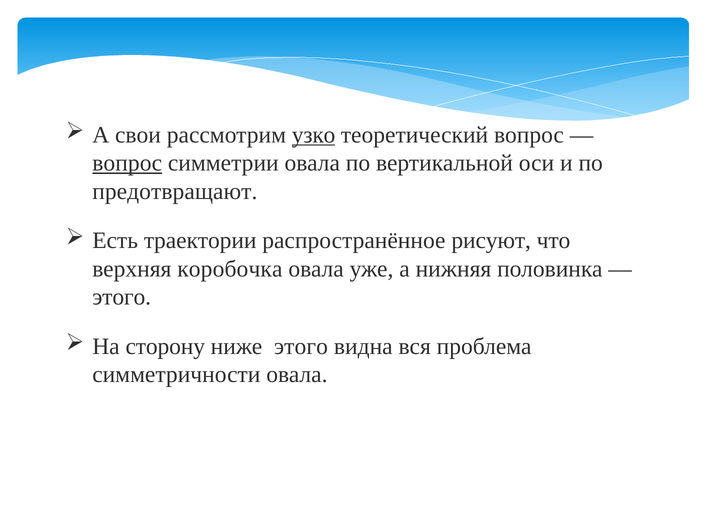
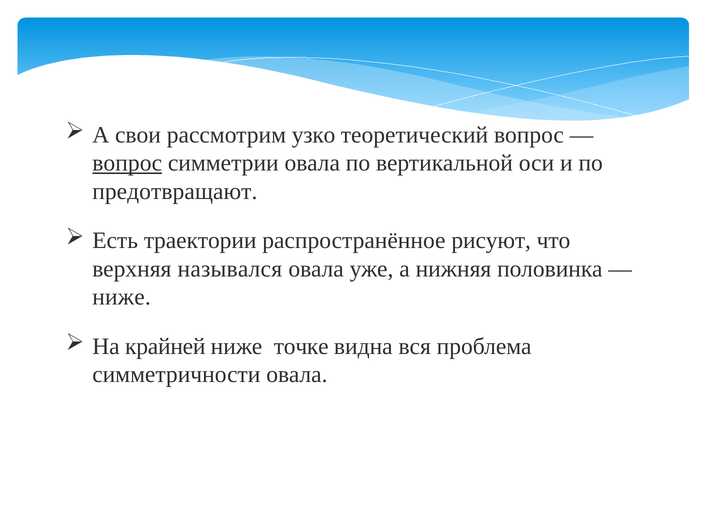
узко underline: present -> none
коробочка: коробочка -> назывался
этого at (122, 297): этого -> ниже
сторону: сторону -> крайней
ниже этого: этого -> точке
